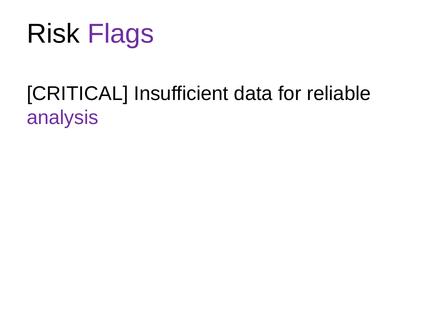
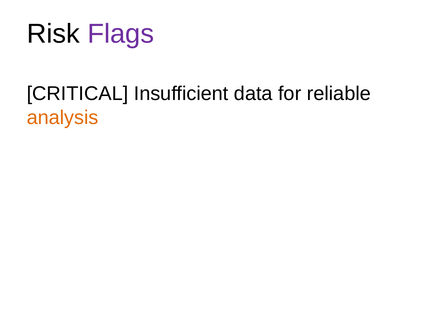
analysis colour: purple -> orange
